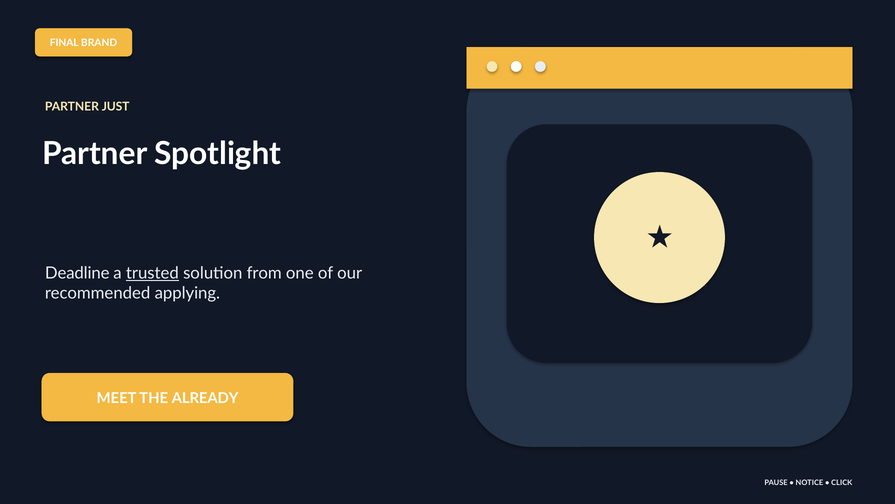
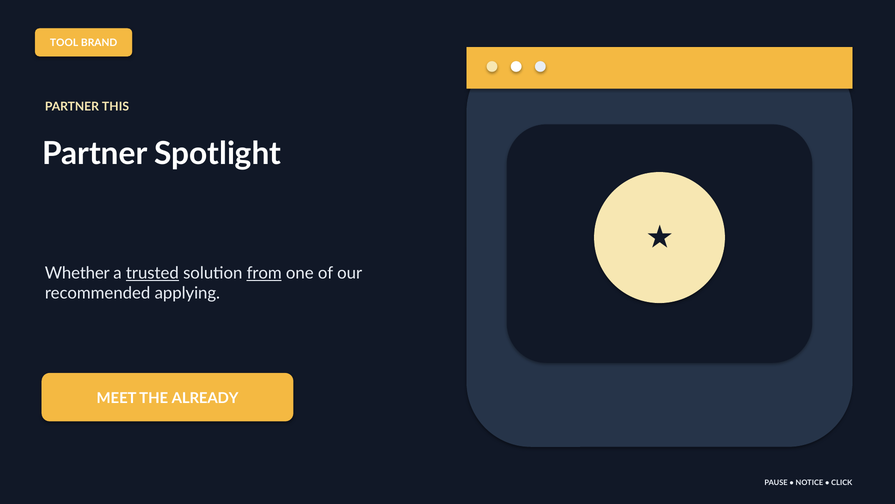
FINAL: FINAL -> TOOL
JUST: JUST -> THIS
Deadline: Deadline -> Whether
from underline: none -> present
